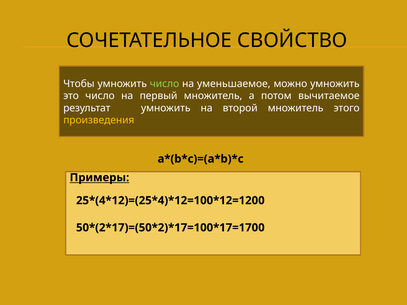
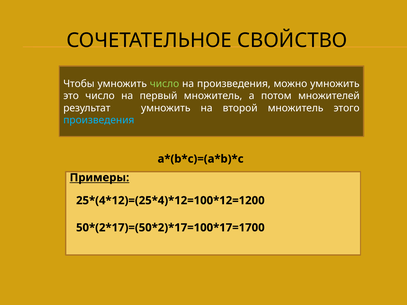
на уменьшаемое: уменьшаемое -> произведения
вычитаемое: вычитаемое -> множителей
произведения at (99, 120) colour: yellow -> light blue
